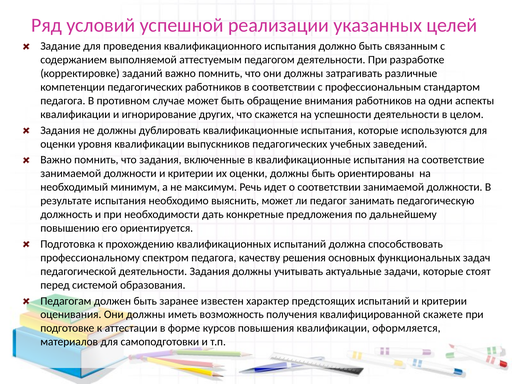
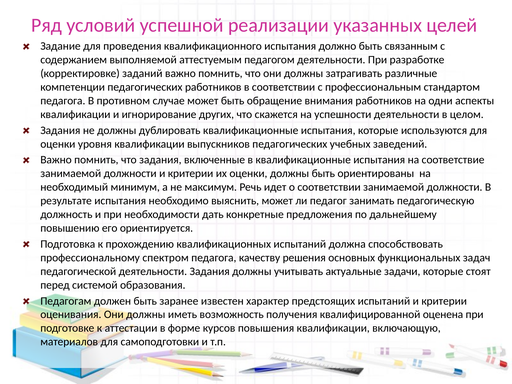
скажете: скажете -> оценена
оформляется: оформляется -> включающую
